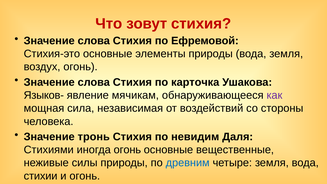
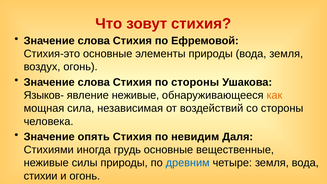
по карточка: карточка -> стороны
явление мячикам: мячикам -> неживые
как colour: purple -> orange
тронь: тронь -> опять
иногда огонь: огонь -> грудь
